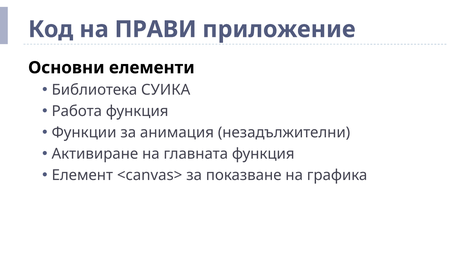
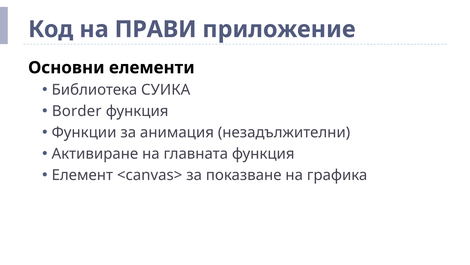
Работа: Работа -> Border
